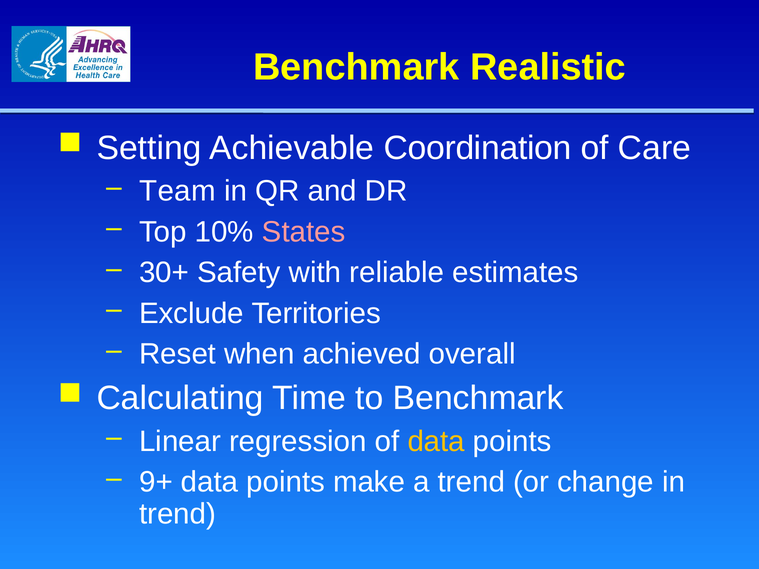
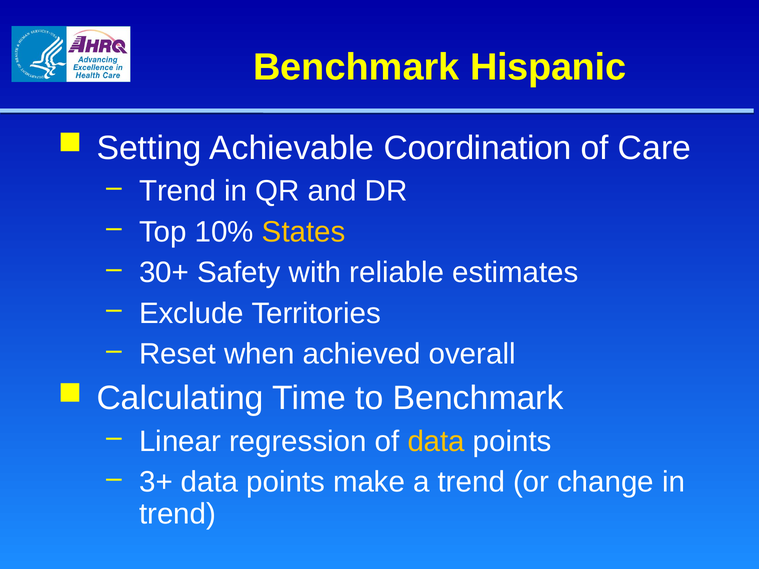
Realistic: Realistic -> Hispanic
Team at (177, 191): Team -> Trend
States colour: pink -> yellow
9+: 9+ -> 3+
